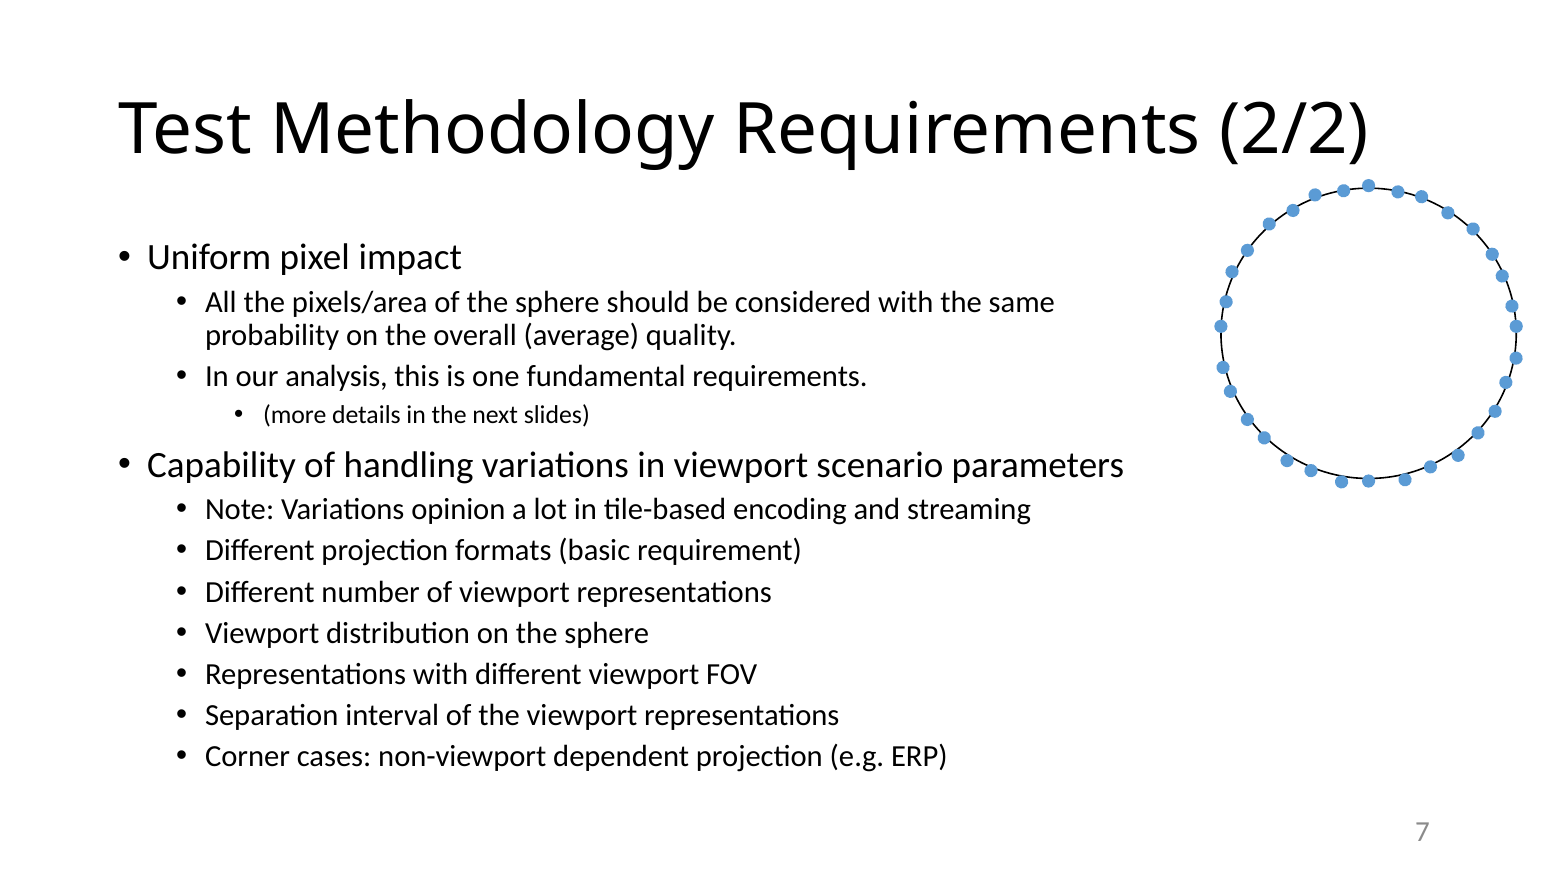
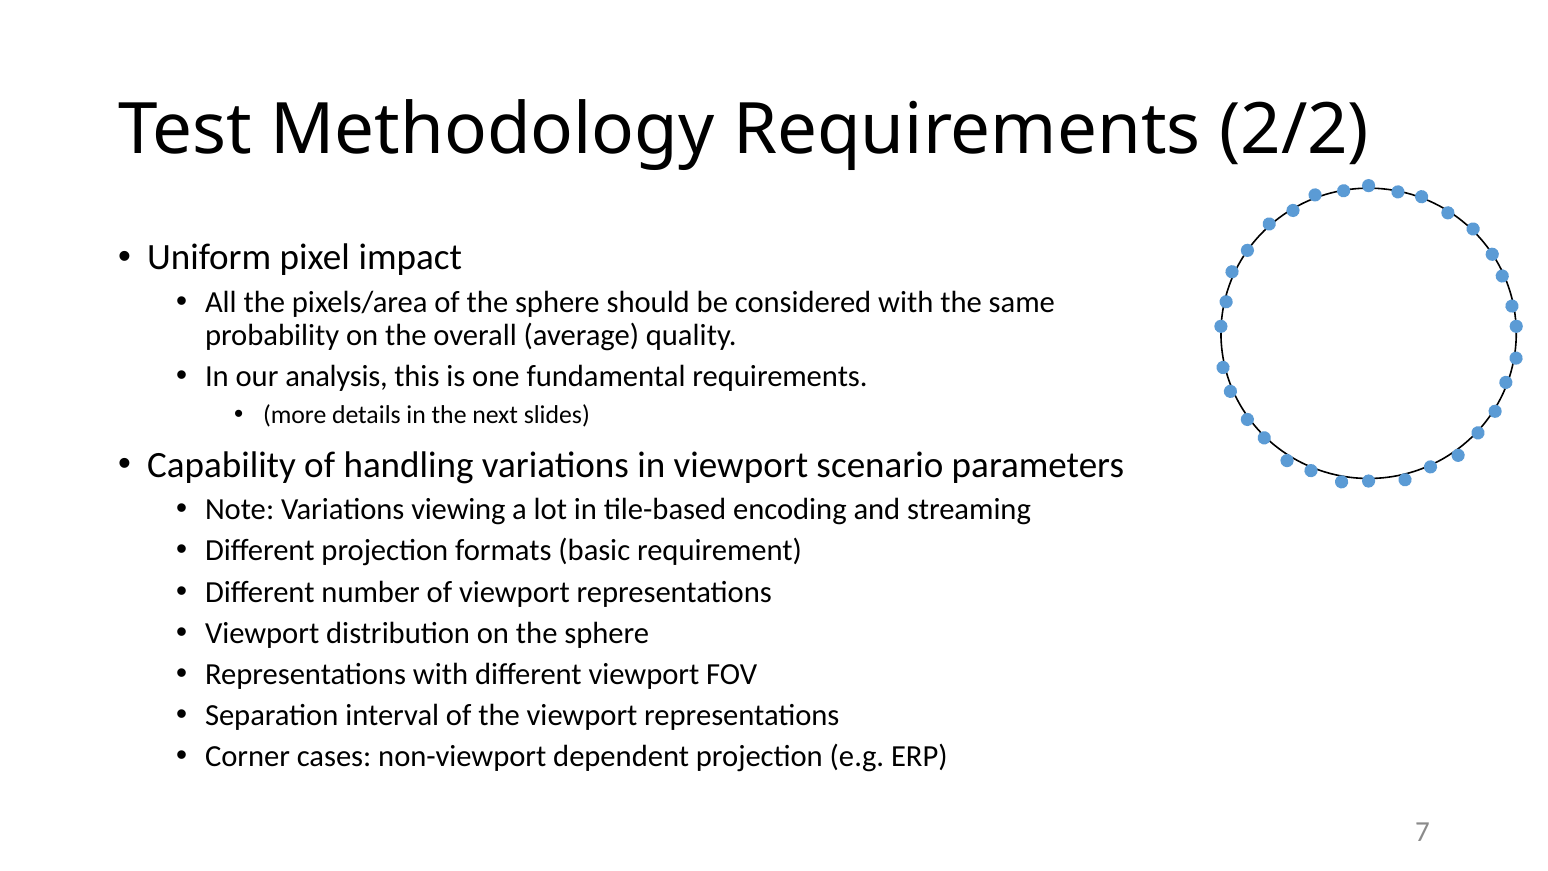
opinion: opinion -> viewing
